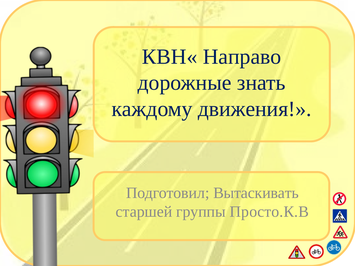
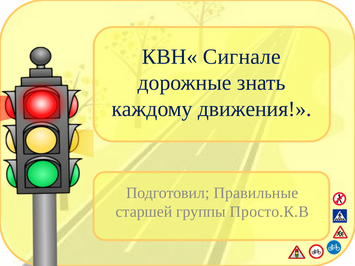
Направо: Направо -> Сигнале
Вытаскивать: Вытаскивать -> Правильные
